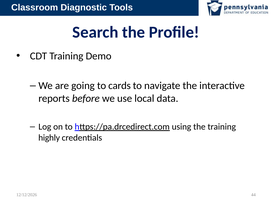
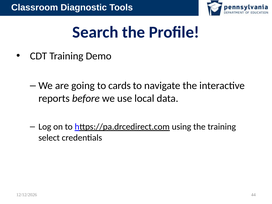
highly: highly -> select
